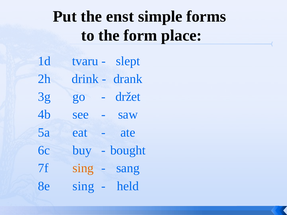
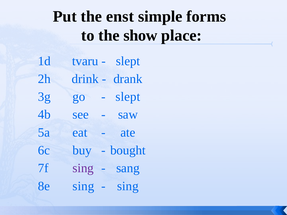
form: form -> show
držet at (128, 97): držet -> slept
sing at (83, 168) colour: orange -> purple
held at (128, 186): held -> sing
